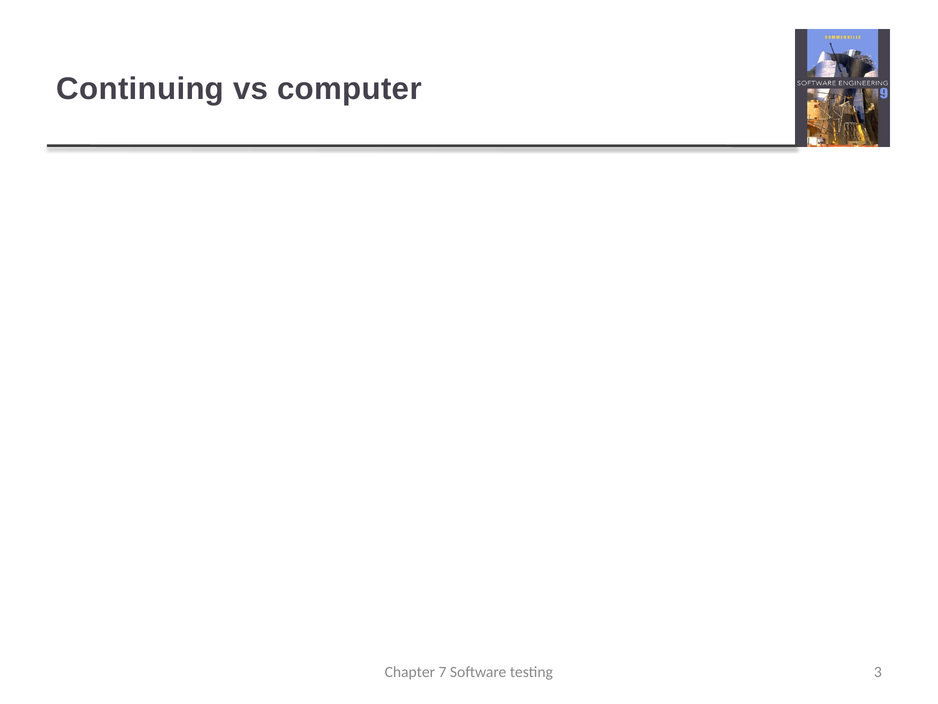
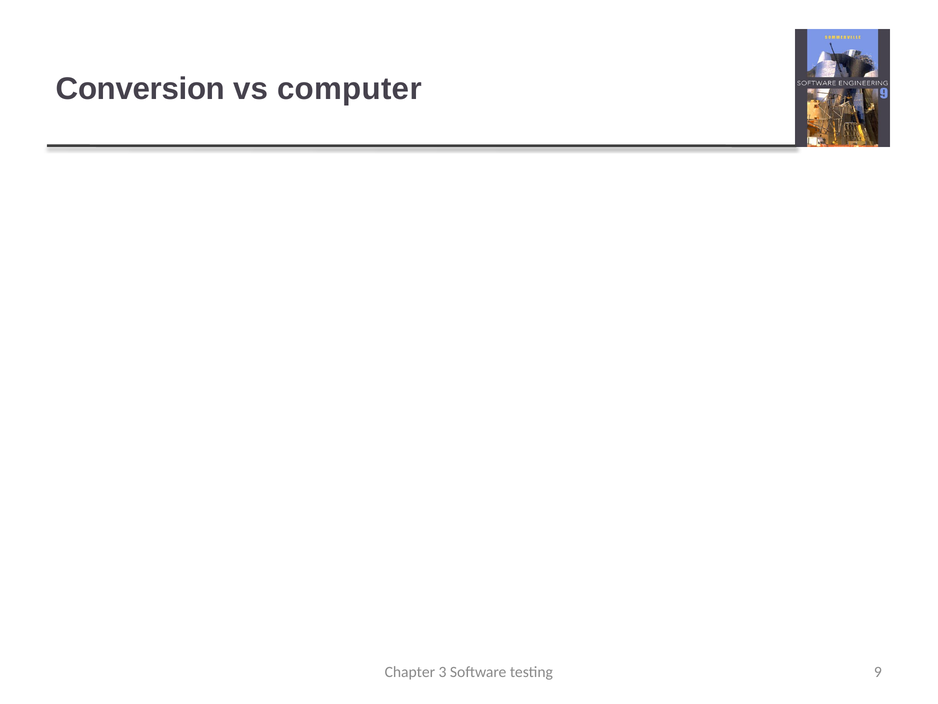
Continuing: Continuing -> Conversion
7: 7 -> 3
3: 3 -> 9
